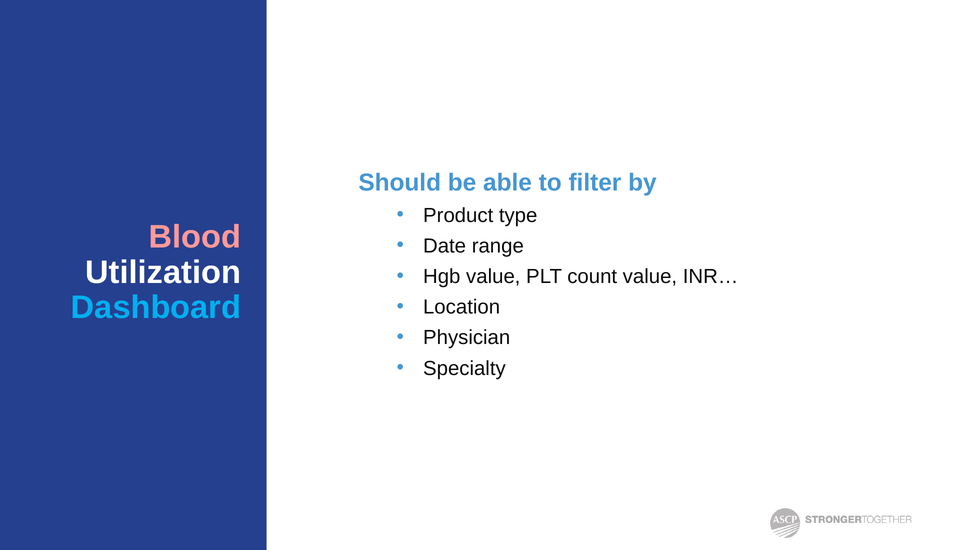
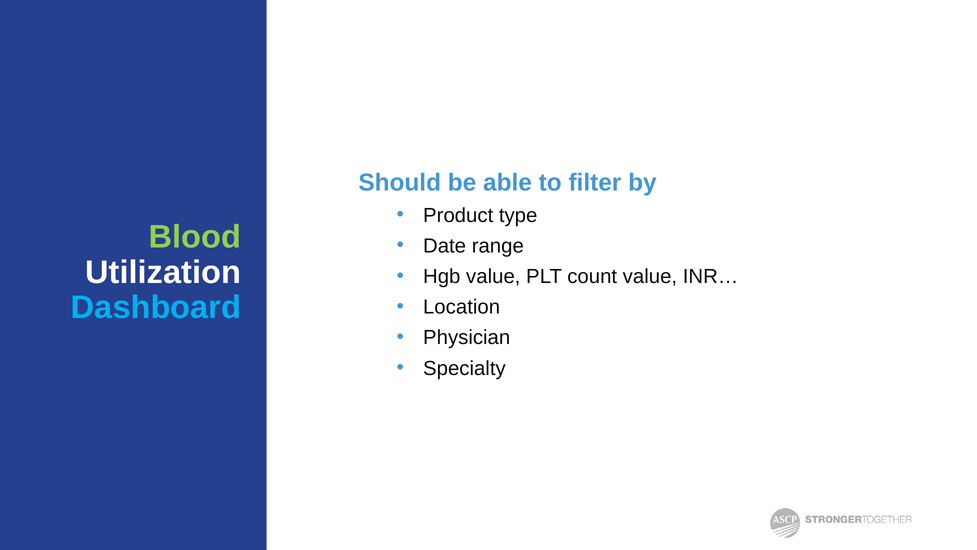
Blood colour: pink -> light green
